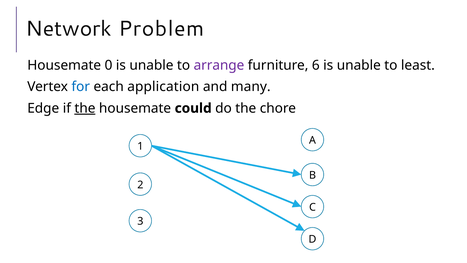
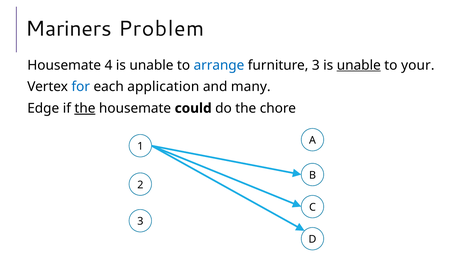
Network: Network -> Mariners
0: 0 -> 4
arrange colour: purple -> blue
furniture 6: 6 -> 3
unable at (359, 65) underline: none -> present
least: least -> your
